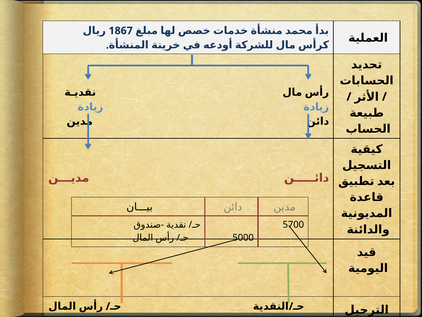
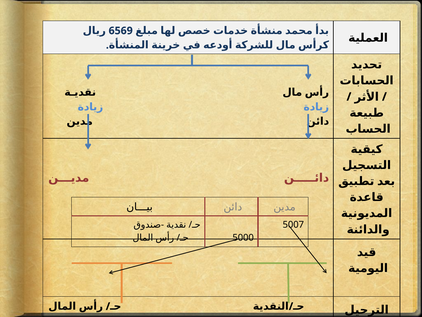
1867: 1867 -> 6569
5700: 5700 -> 5007
